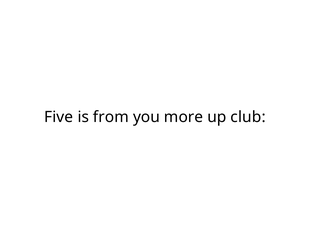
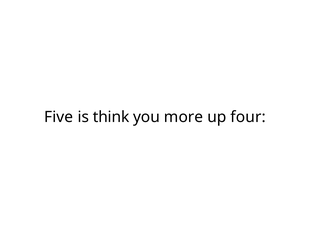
from: from -> think
club: club -> four
